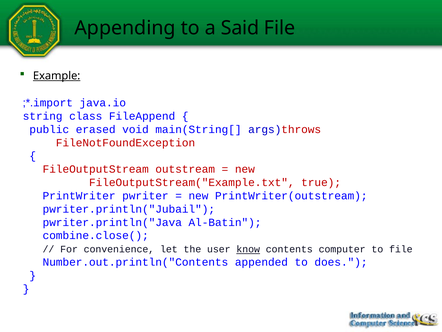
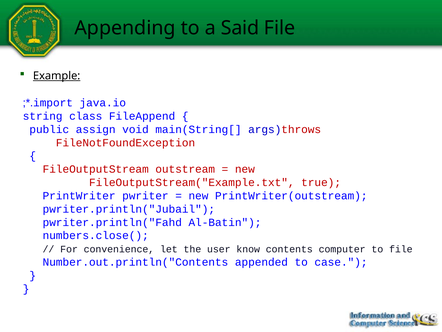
erased: erased -> assign
pwriter.println("Java: pwriter.println("Java -> pwriter.println("Fahd
combine.close(: combine.close( -> numbers.close(
know underline: present -> none
does: does -> case
